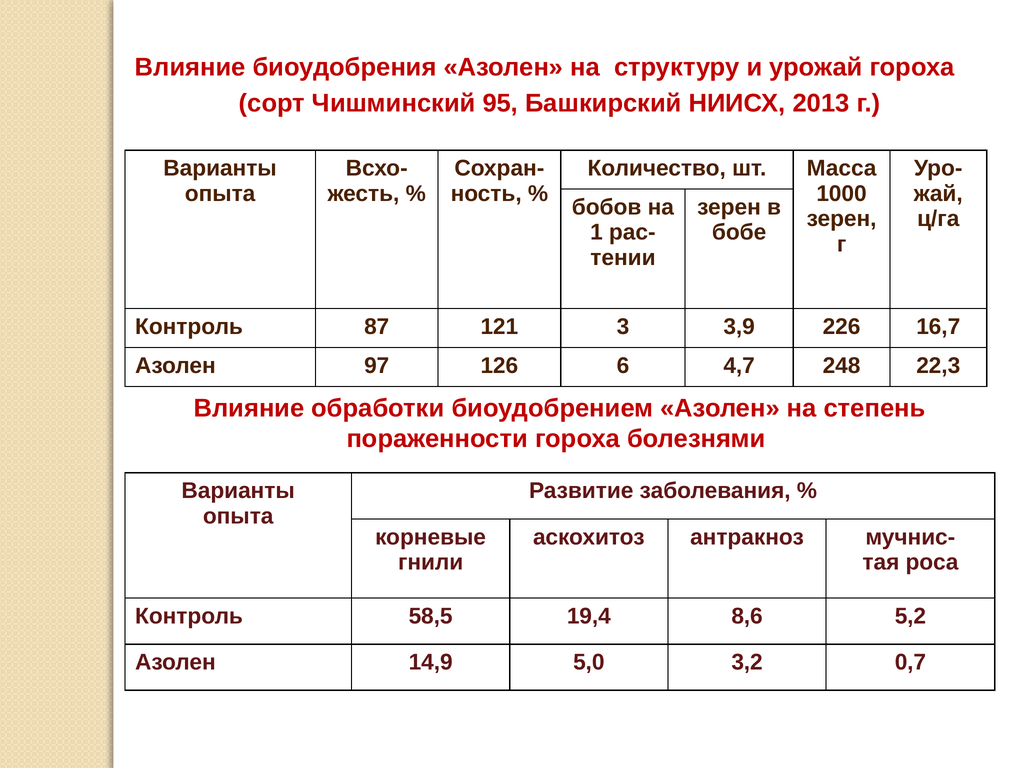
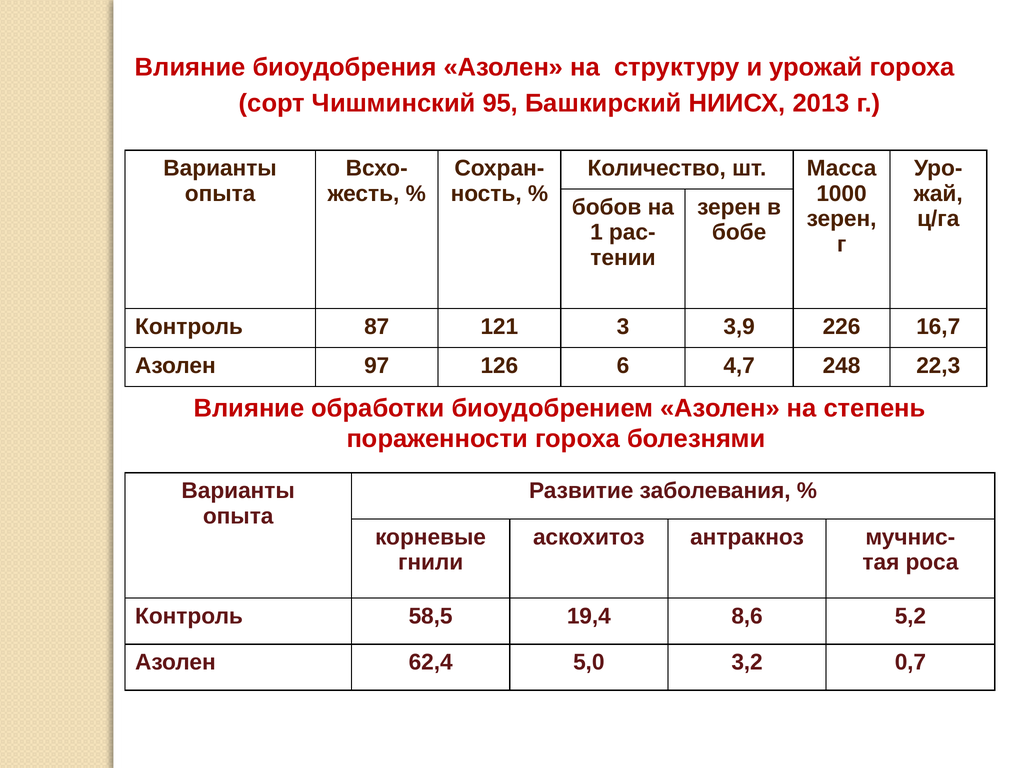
14,9: 14,9 -> 62,4
